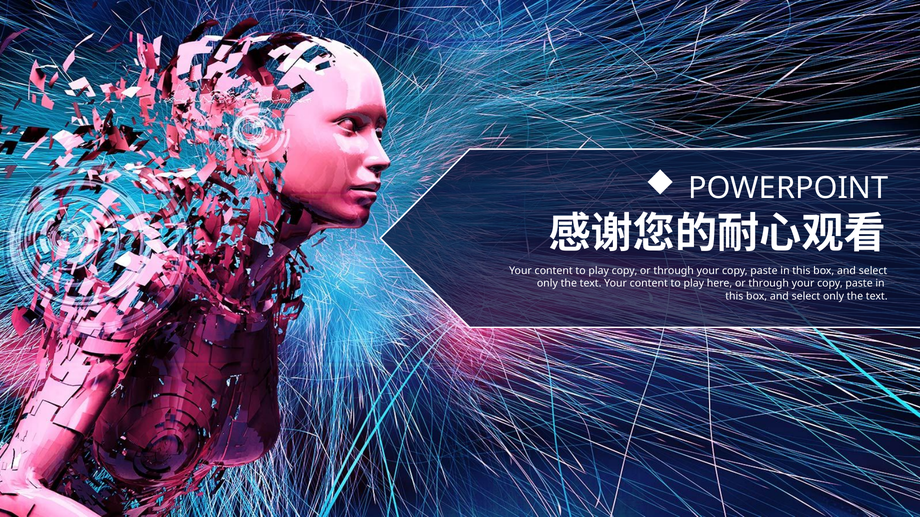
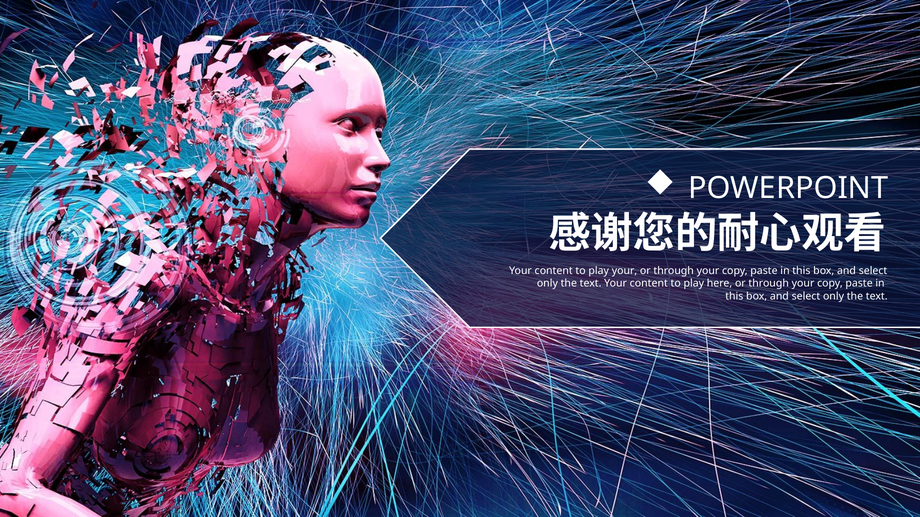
play copy: copy -> your
